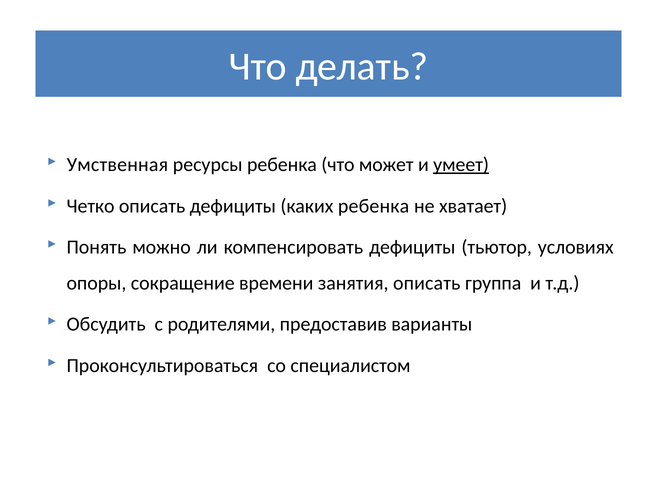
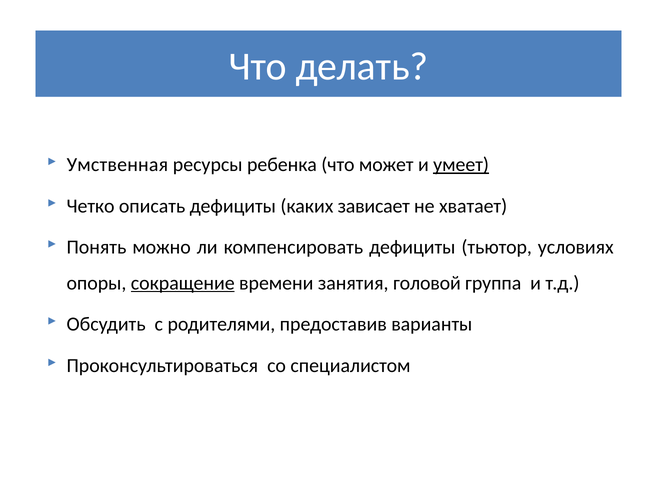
каких ребенка: ребенка -> зависает
сокращение underline: none -> present
занятия описать: описать -> головой
